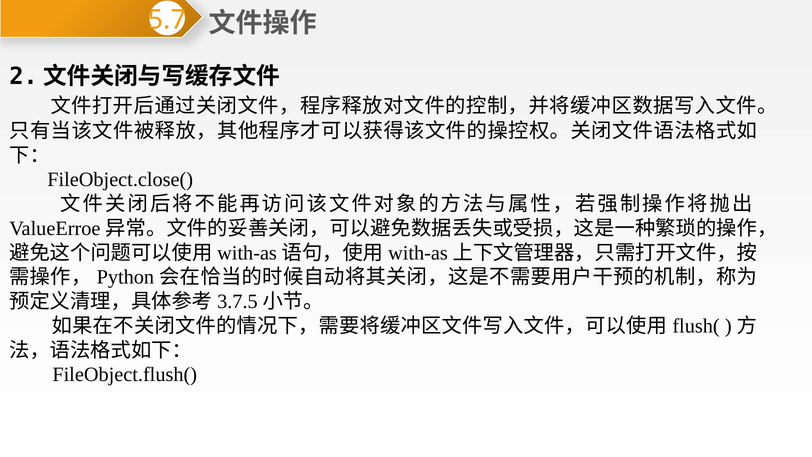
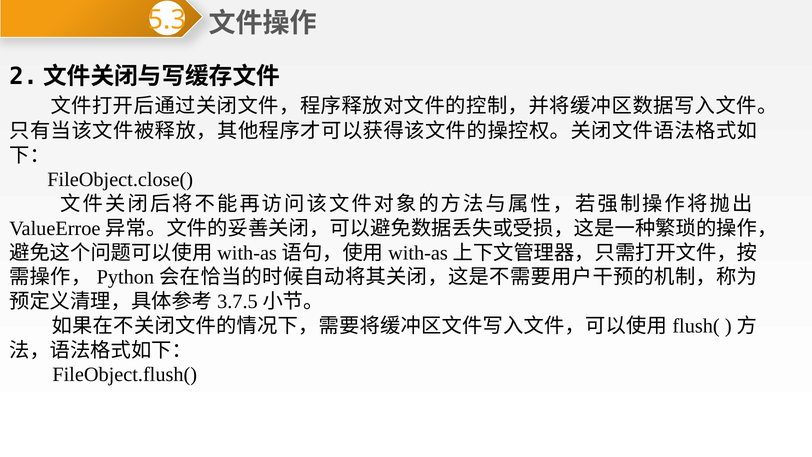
5.7: 5.7 -> 5.3
